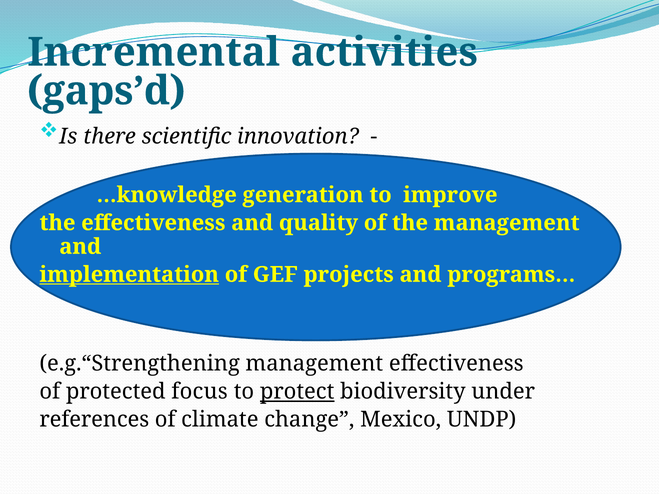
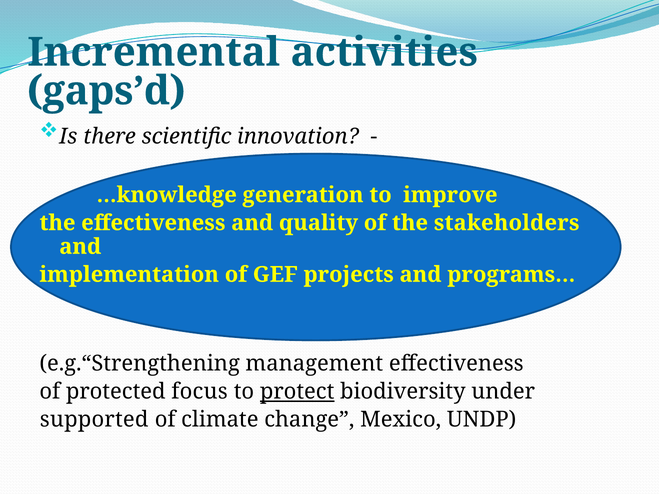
the management: management -> stakeholders
implementation underline: present -> none
references: references -> supported
